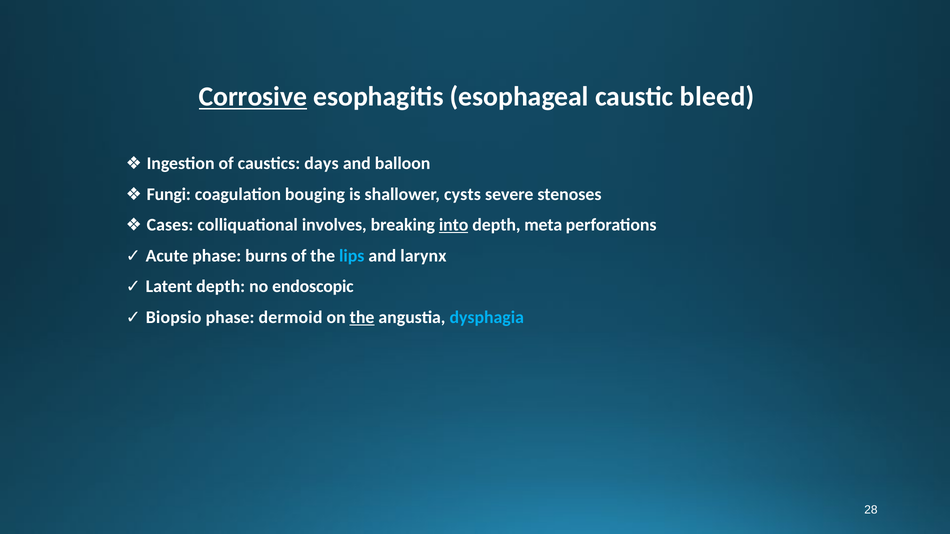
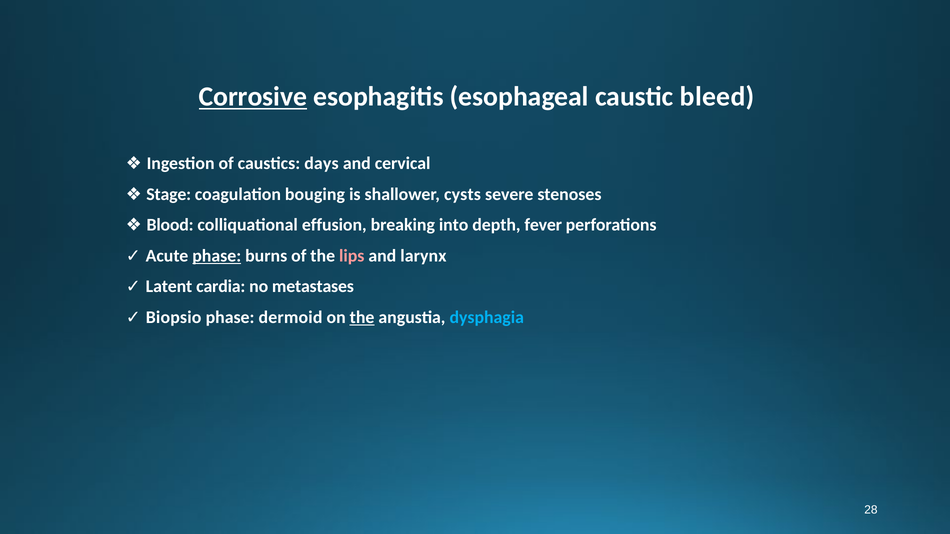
balloon: balloon -> cervical
Fungi: Fungi -> Stage
Cases: Cases -> Blood
involves: involves -> effusion
into underline: present -> none
meta: meta -> fever
phase at (217, 256) underline: none -> present
lips colour: light blue -> pink
Latent depth: depth -> cardia
endoscopic: endoscopic -> metastases
